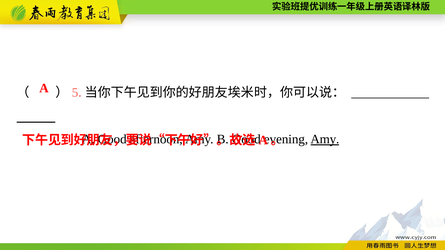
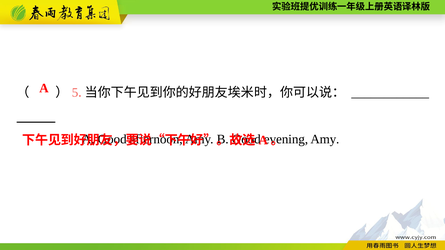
Amy at (325, 139) underline: present -> none
